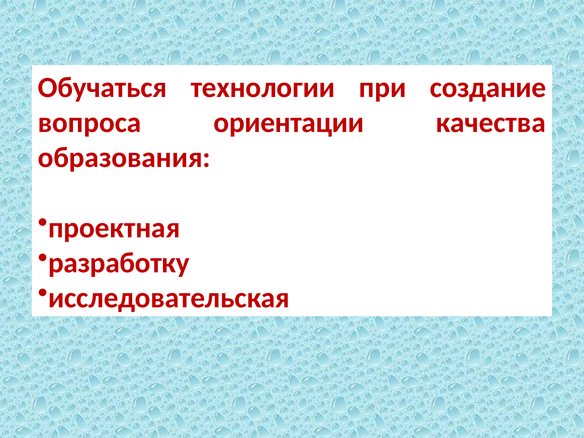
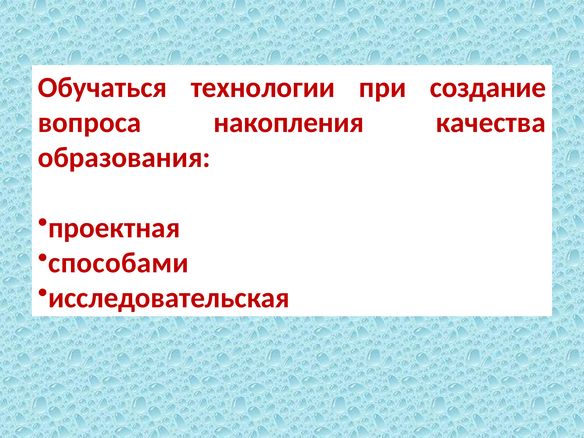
ориентации: ориентации -> накопления
разработку: разработку -> способами
